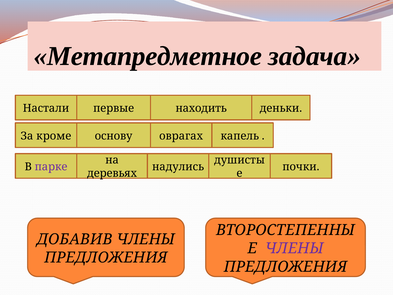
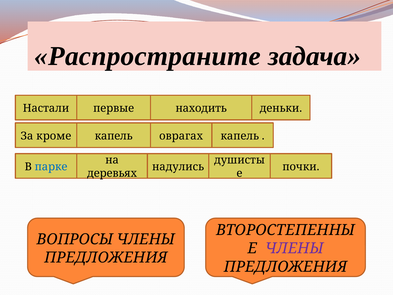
Метапредметное: Метапредметное -> Распространите
основу at (114, 136): основу -> капель
парке colour: purple -> blue
ДОБАВИВ: ДОБАВИВ -> ВОПРОСЫ
